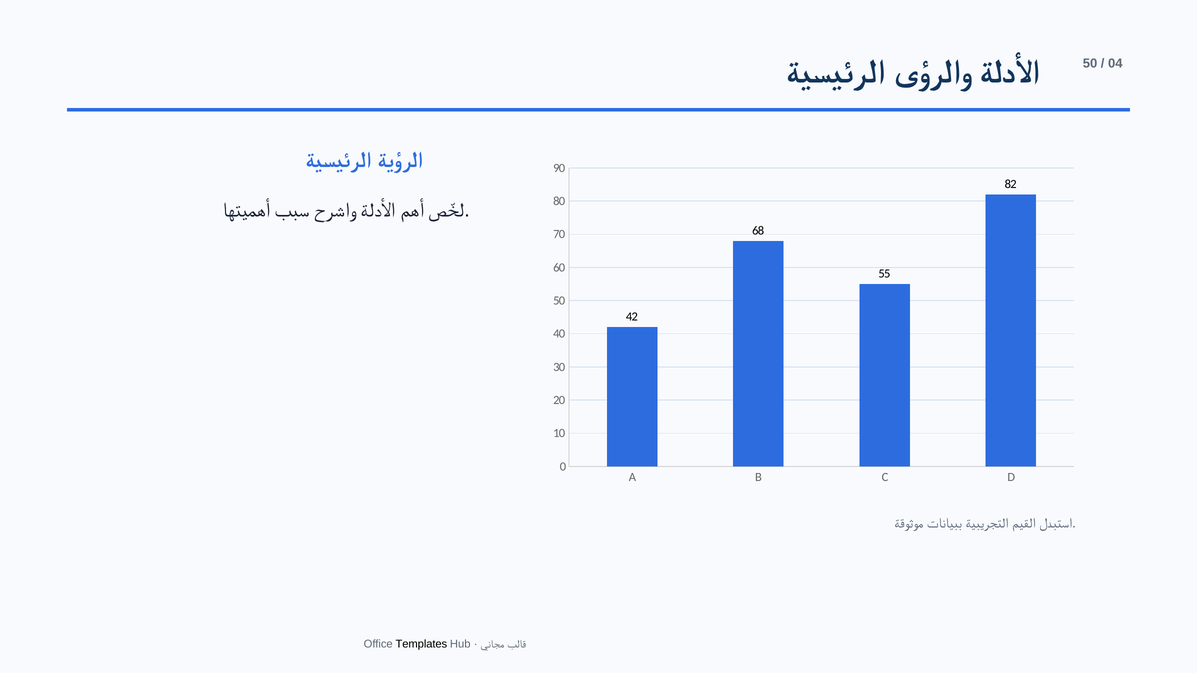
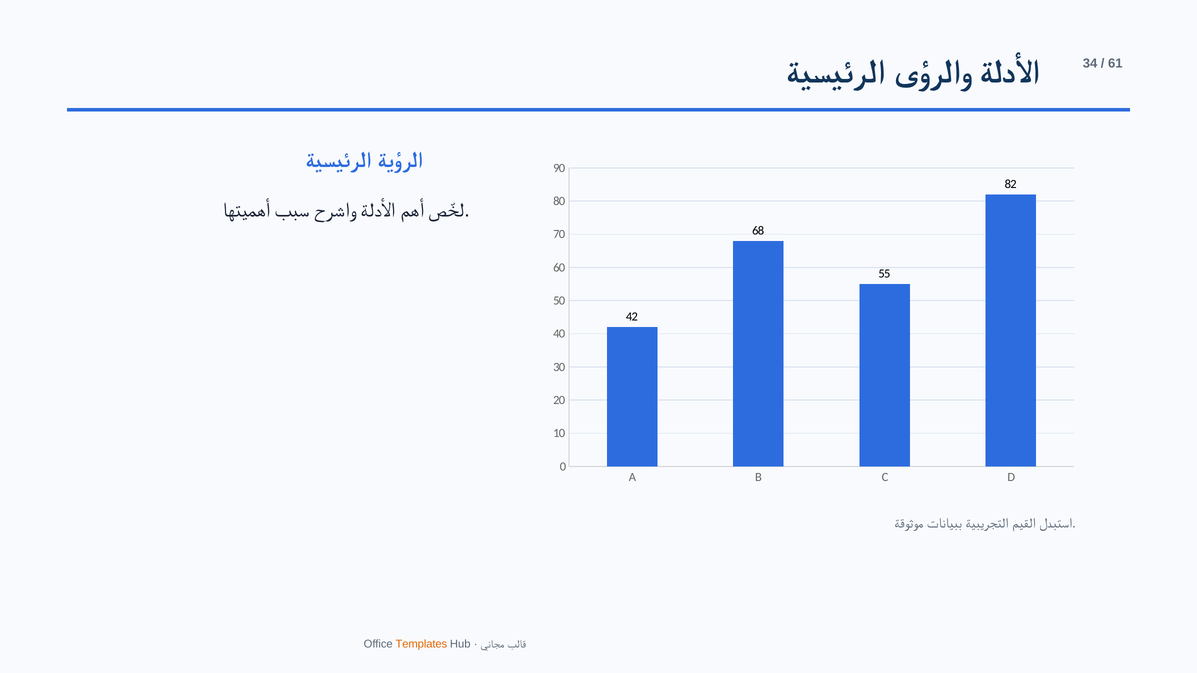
50 at (1090, 64): 50 -> 34
04: 04 -> 61
Templates colour: black -> orange
